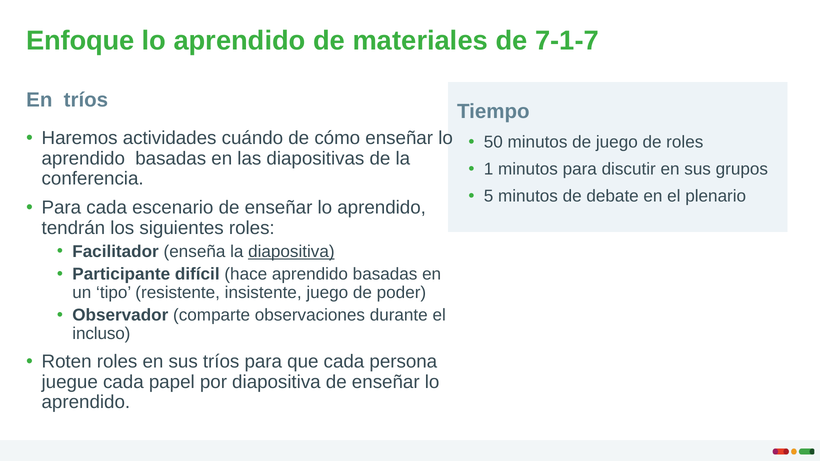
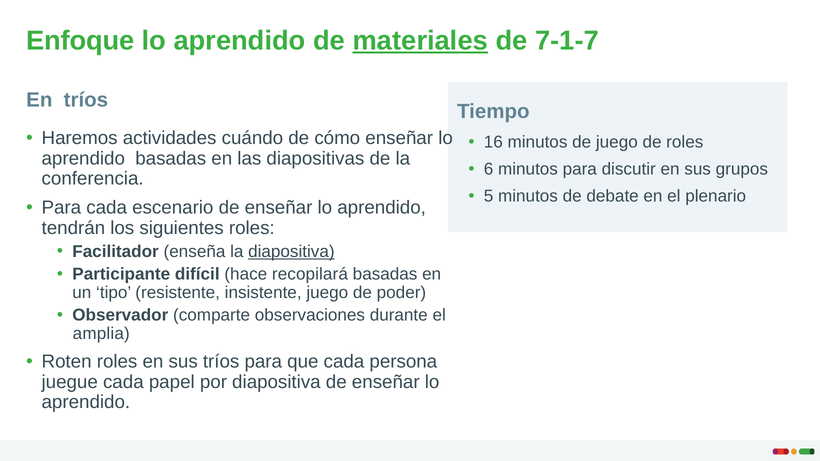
materiales underline: none -> present
50: 50 -> 16
1: 1 -> 6
hace aprendido: aprendido -> recopilará
incluso: incluso -> amplia
